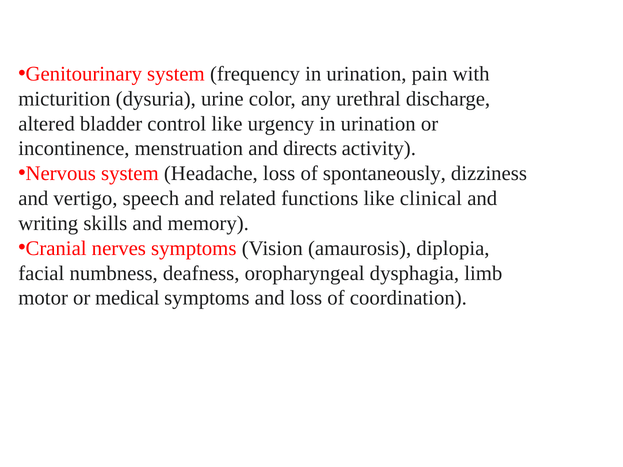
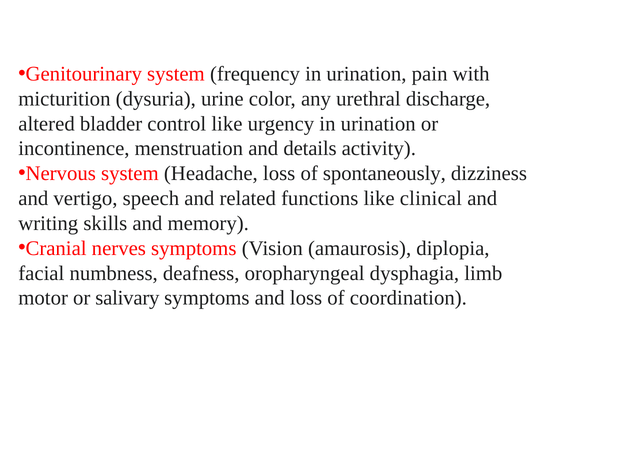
directs: directs -> details
medical: medical -> salivary
